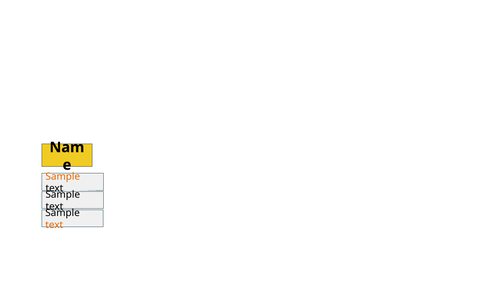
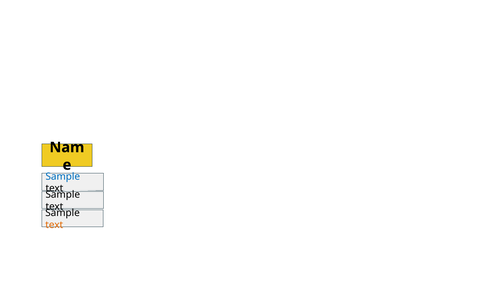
Sample at (63, 177) colour: orange -> blue
